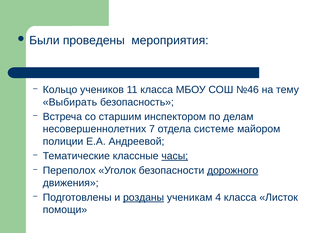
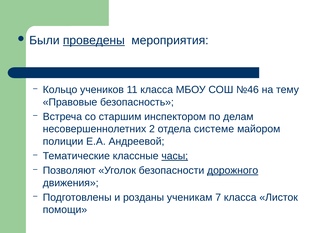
проведены underline: none -> present
Выбирать: Выбирать -> Правовые
7: 7 -> 2
Переполох: Переполох -> Позволяют
розданы underline: present -> none
4: 4 -> 7
